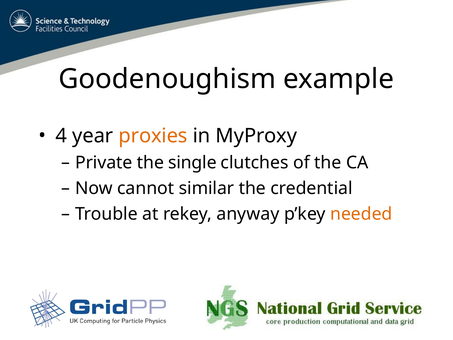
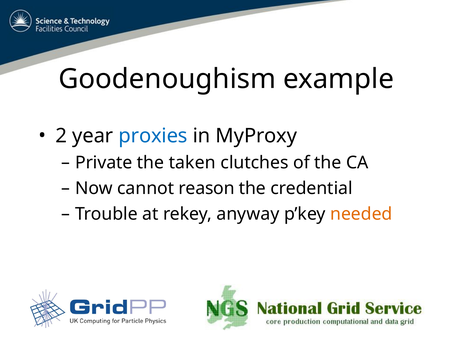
4: 4 -> 2
proxies colour: orange -> blue
single: single -> taken
similar: similar -> reason
